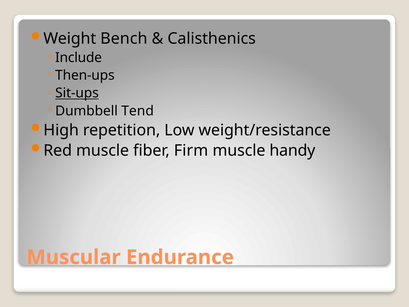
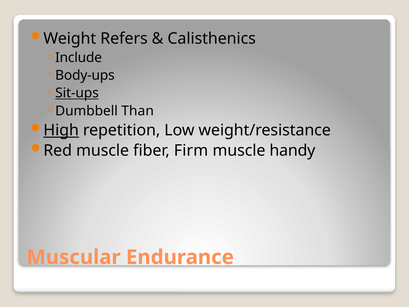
Bench: Bench -> Refers
Then-ups: Then-ups -> Body-ups
Tend: Tend -> Than
High underline: none -> present
